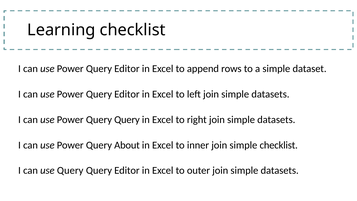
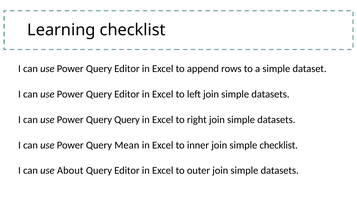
About: About -> Mean
use Query: Query -> About
